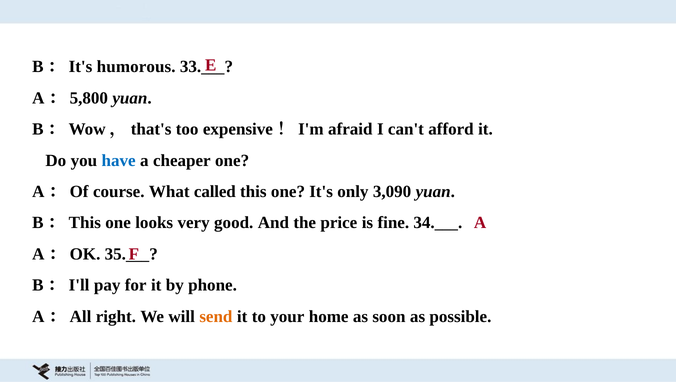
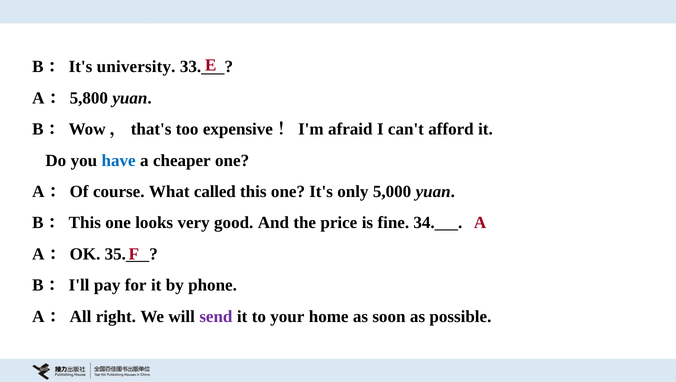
humorous: humorous -> university
3,090: 3,090 -> 5,000
send colour: orange -> purple
